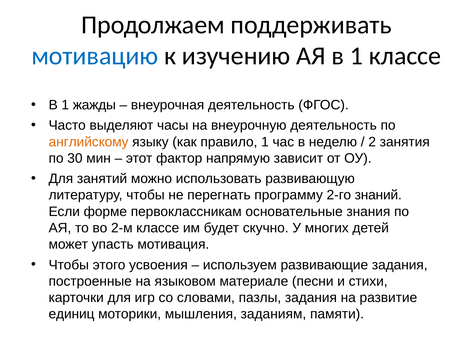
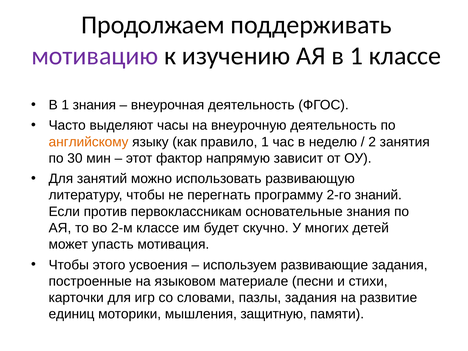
мотивацию colour: blue -> purple
1 жажды: жажды -> знания
форме: форме -> против
заданиям: заданиям -> защитную
